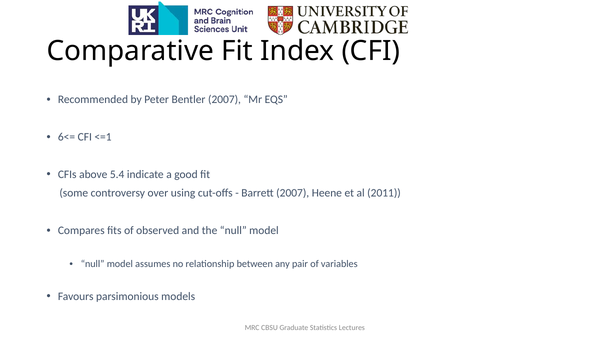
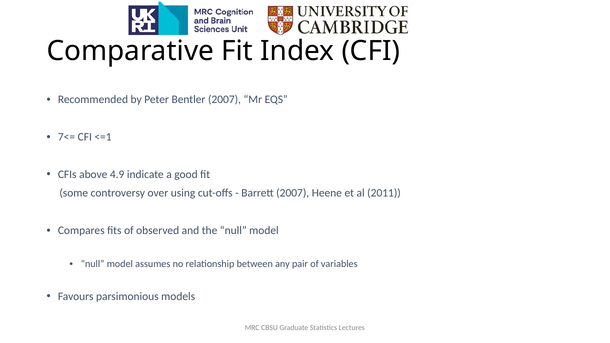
6<=: 6<= -> 7<=
5.4: 5.4 -> 4.9
